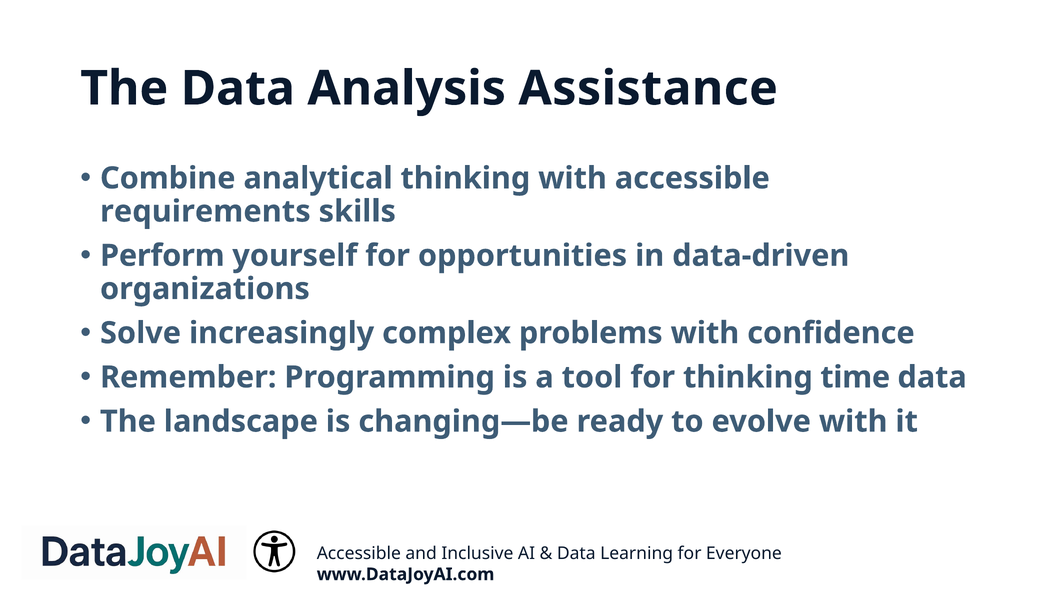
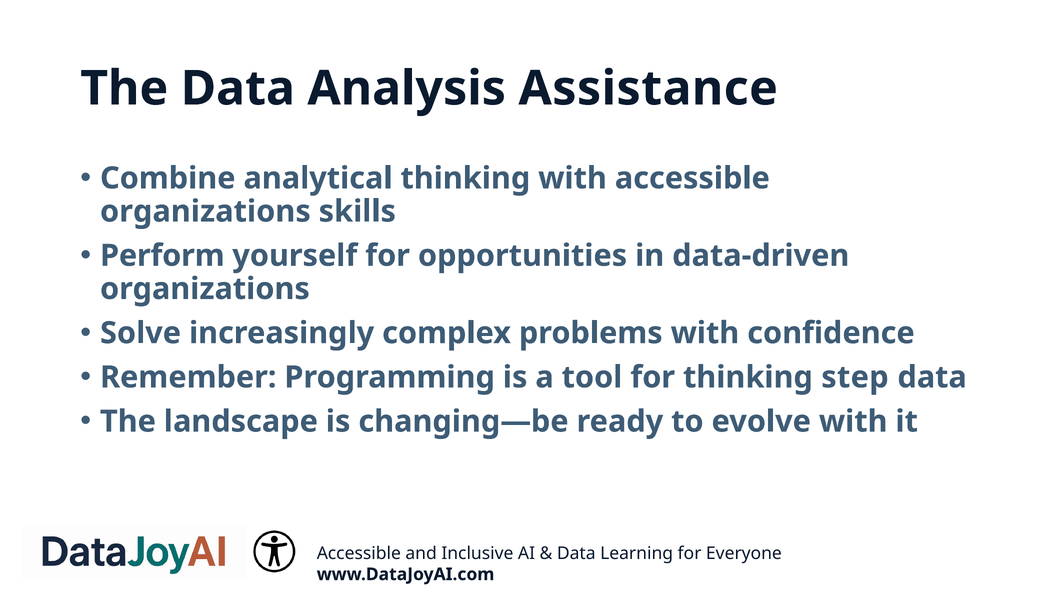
requirements at (205, 211): requirements -> organizations
time: time -> step
